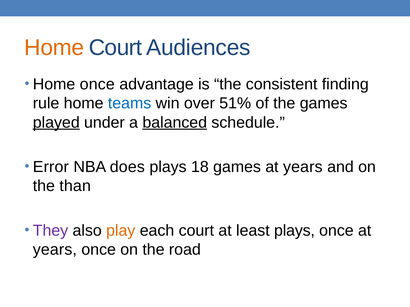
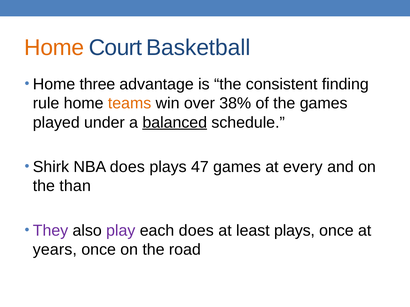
Audiences: Audiences -> Basketball
Home once: once -> three
teams colour: blue -> orange
51%: 51% -> 38%
played underline: present -> none
Error: Error -> Shirk
18: 18 -> 47
games at years: years -> every
play colour: orange -> purple
each court: court -> does
